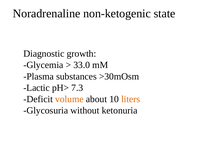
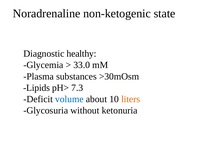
growth: growth -> healthy
Lactic: Lactic -> Lipids
volume colour: orange -> blue
